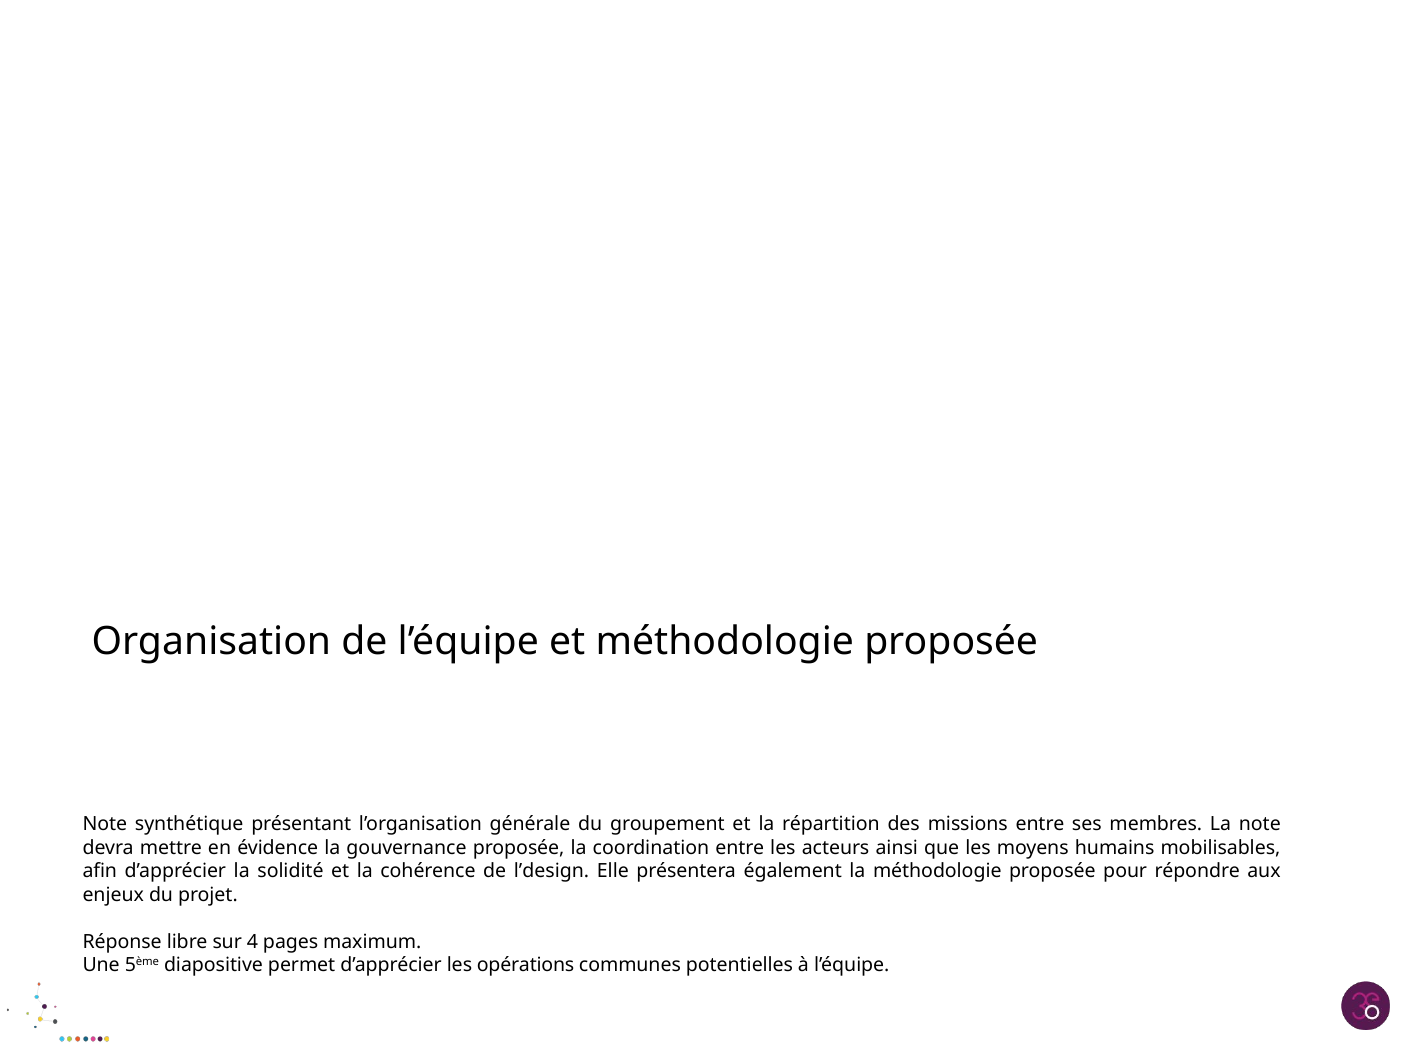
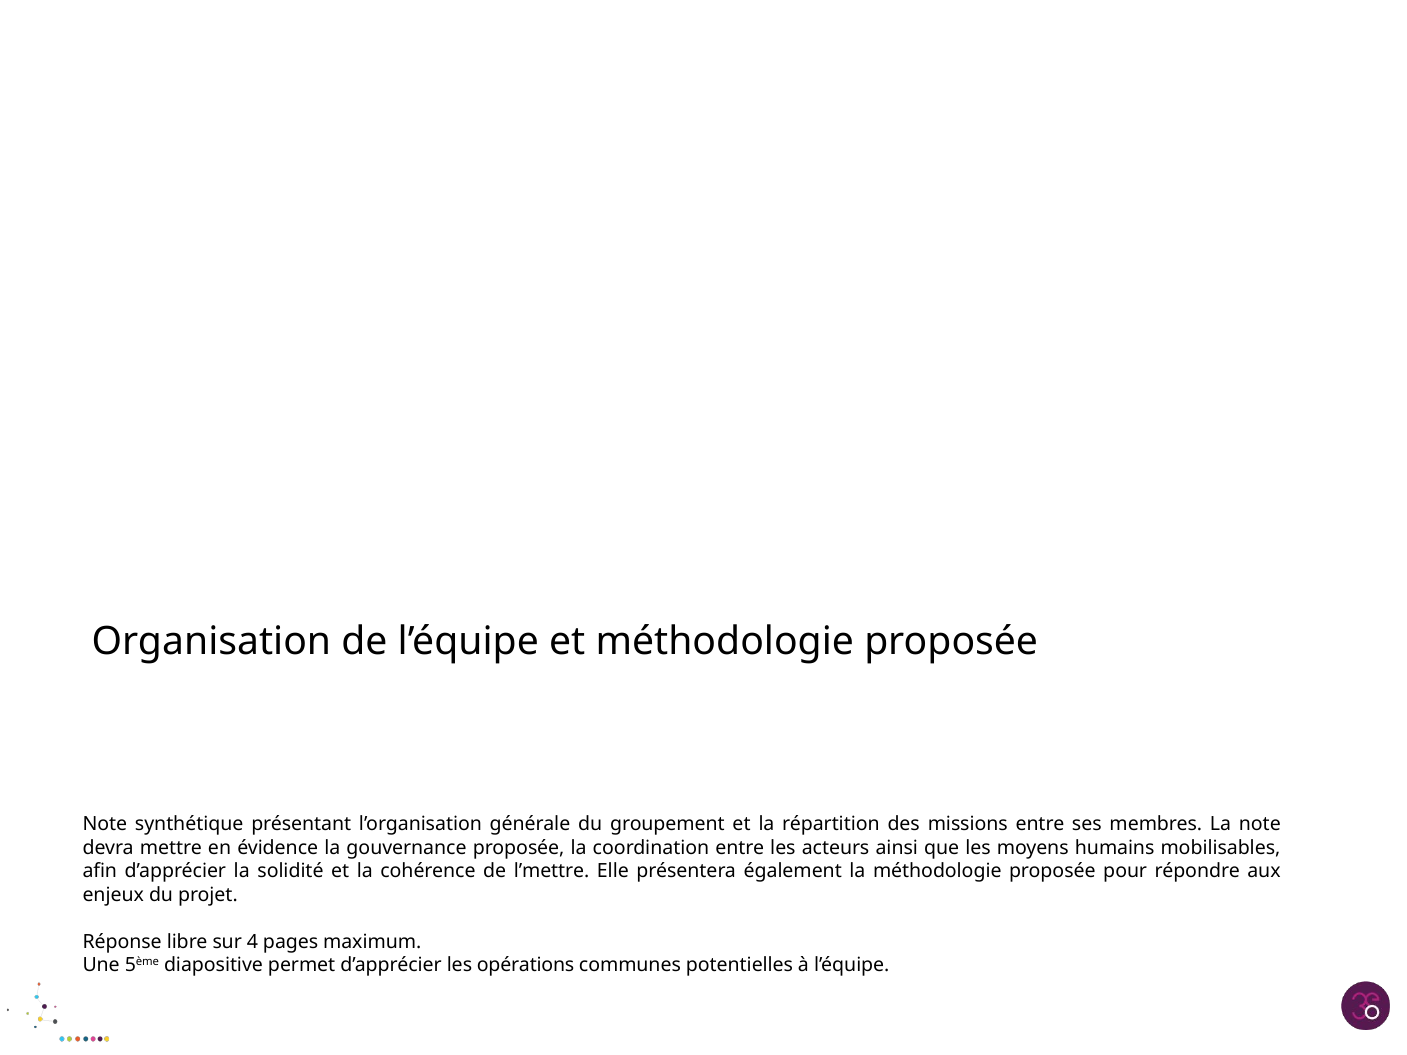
l’design: l’design -> l’mettre
